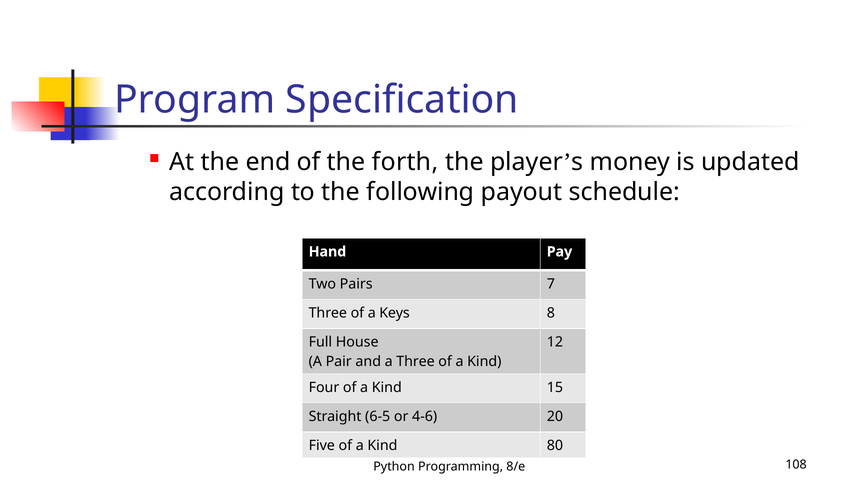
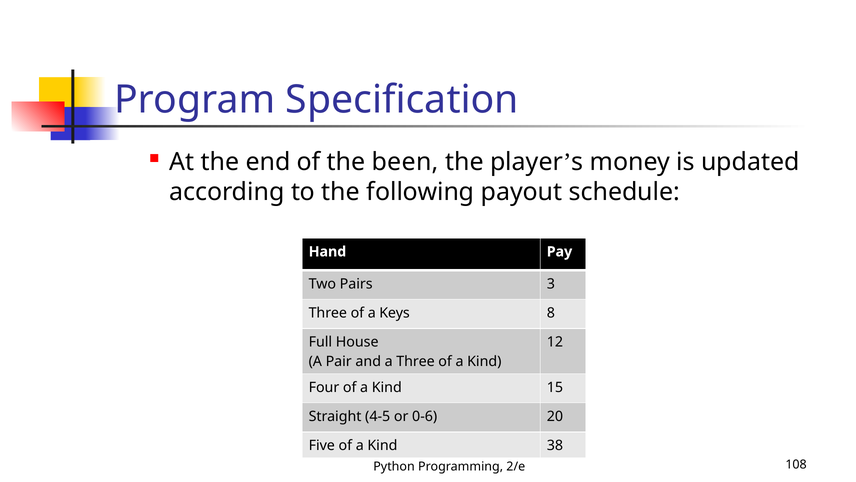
forth: forth -> been
7: 7 -> 3
6-5: 6-5 -> 4-5
4-6: 4-6 -> 0-6
80: 80 -> 38
8/e: 8/e -> 2/e
